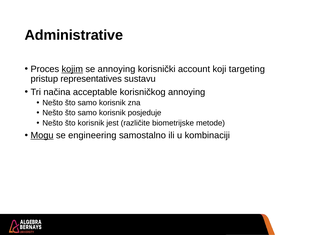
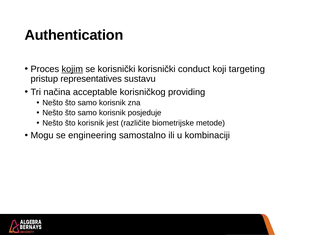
Administrative: Administrative -> Authentication
se annoying: annoying -> korisnički
account: account -> conduct
korisničkog annoying: annoying -> providing
Mogu underline: present -> none
